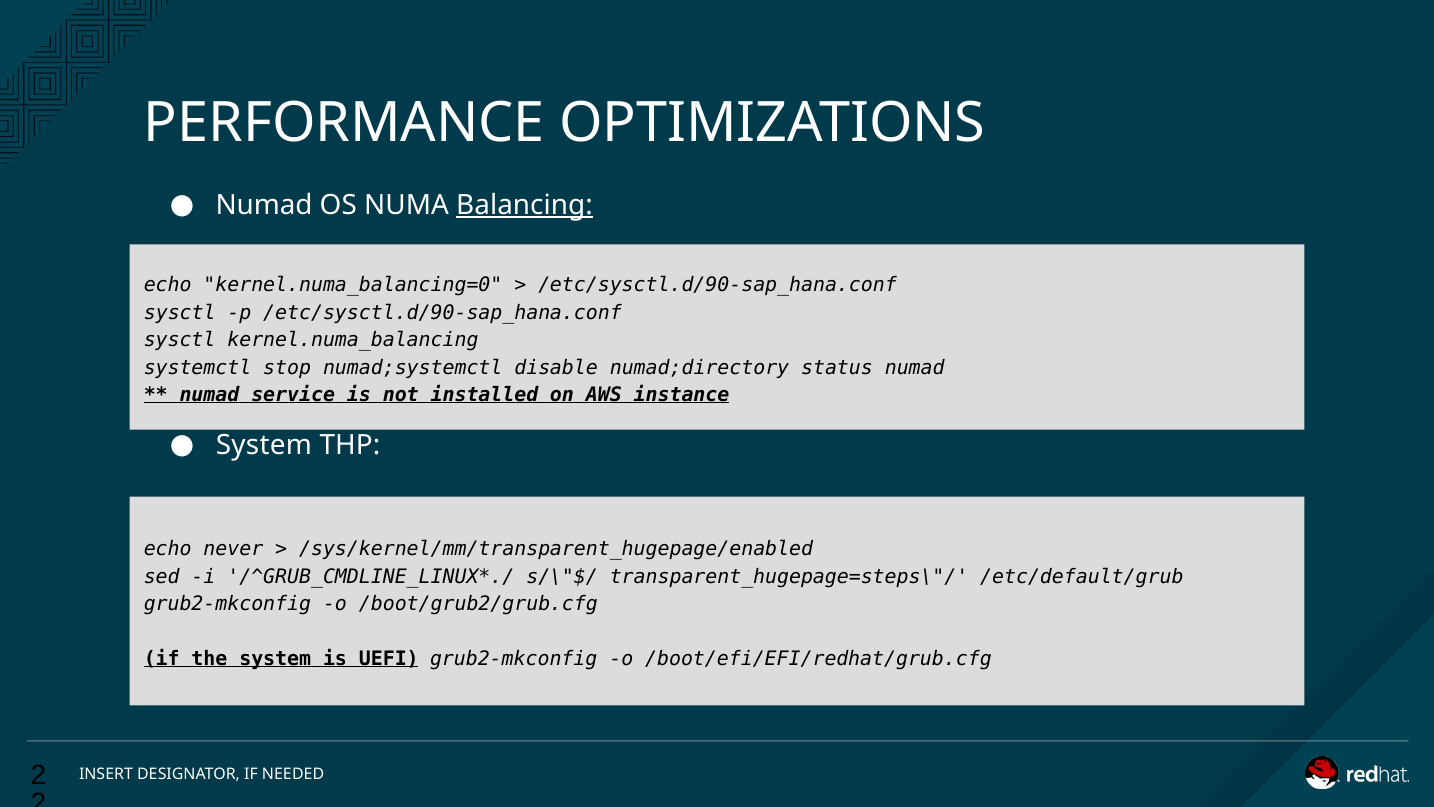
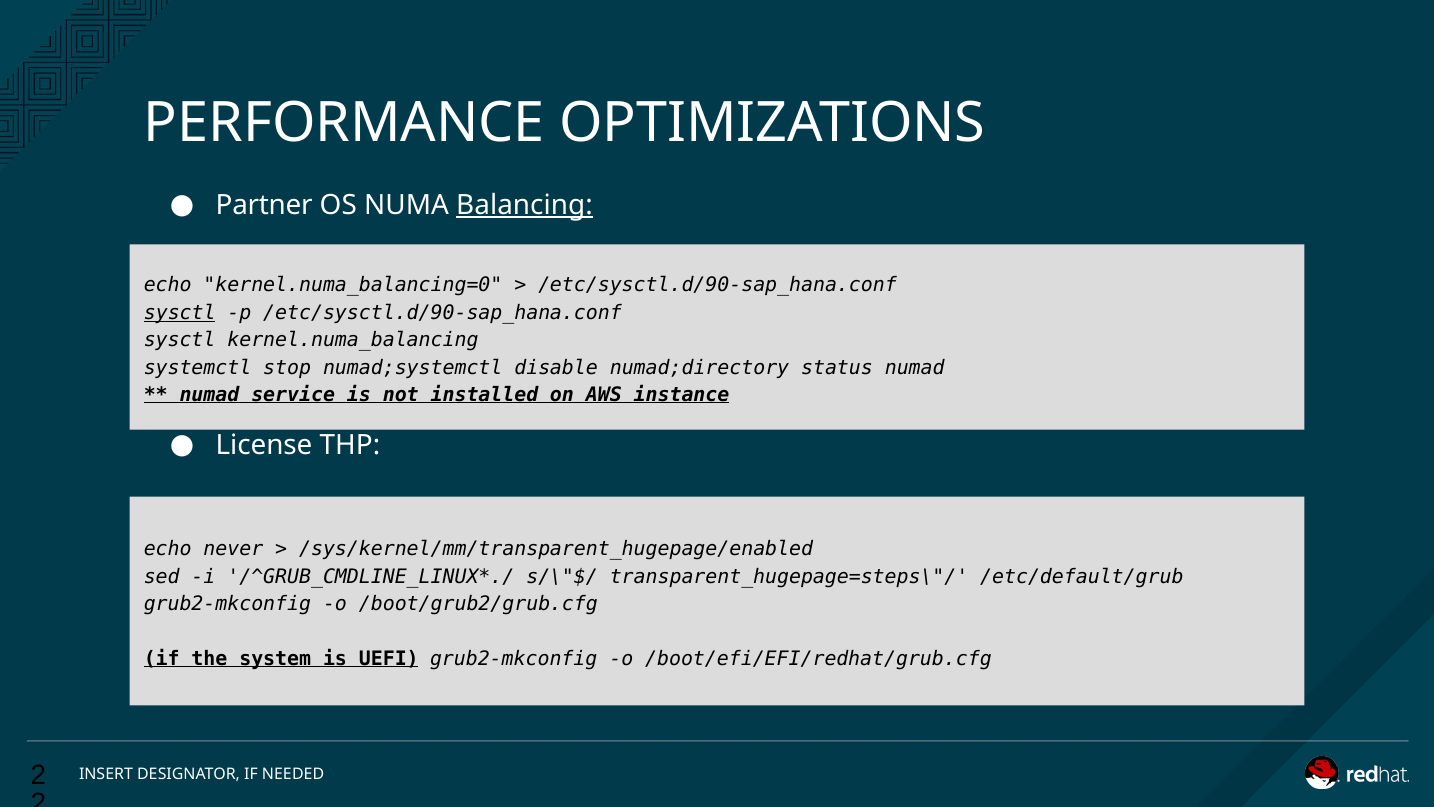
Numad at (264, 205): Numad -> Partner
sysctl at (180, 313) underline: none -> present
System at (264, 445): System -> License
